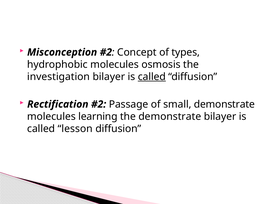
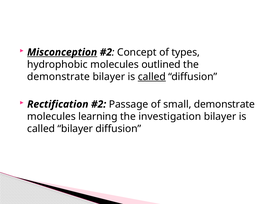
Misconception underline: none -> present
osmosis: osmosis -> outlined
investigation at (59, 77): investigation -> demonstrate
the demonstrate: demonstrate -> investigation
called lesson: lesson -> bilayer
